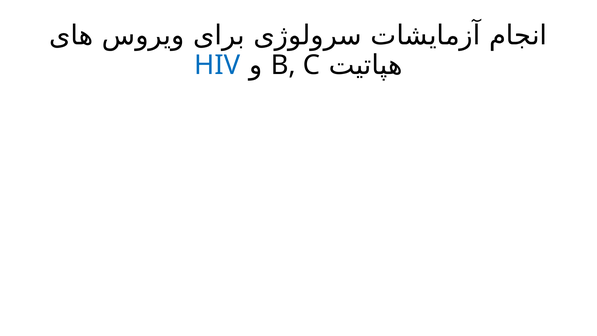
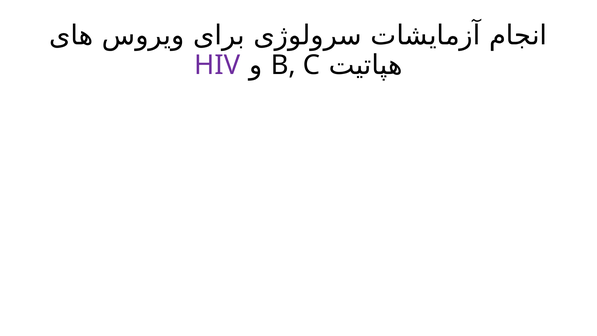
HIV colour: blue -> purple
